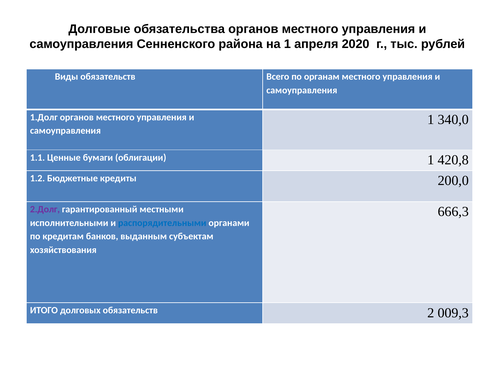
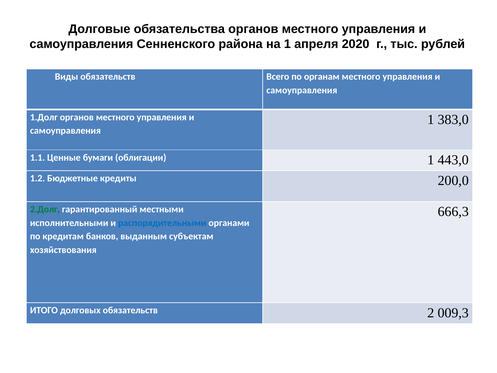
340,0: 340,0 -> 383,0
420,8: 420,8 -> 443,0
2.Долг colour: purple -> green
